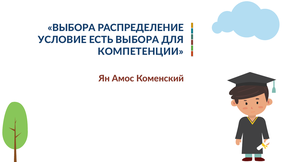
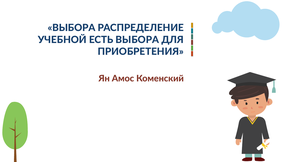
УСЛОВИЕ: УСЛОВИЕ -> УЧЕБНОЙ
КОМПЕТЕНЦИИ: КОМПЕТЕНЦИИ -> ПРИОБРЕТЕНИЯ
